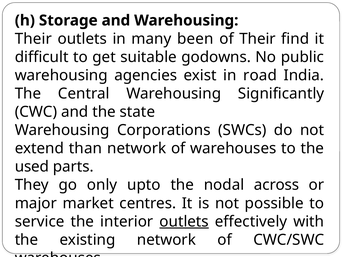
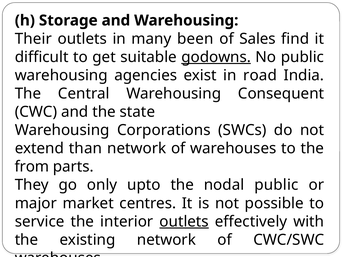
of Their: Their -> Sales
godowns underline: none -> present
Significantly: Significantly -> Consequent
used: used -> from
nodal across: across -> public
